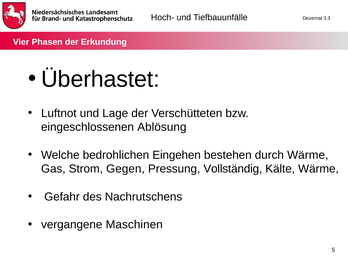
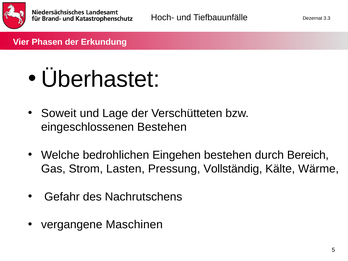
Luftnot: Luftnot -> Soweit
eingeschlossenen Ablösung: Ablösung -> Bestehen
durch Wärme: Wärme -> Bereich
Gegen: Gegen -> Lasten
